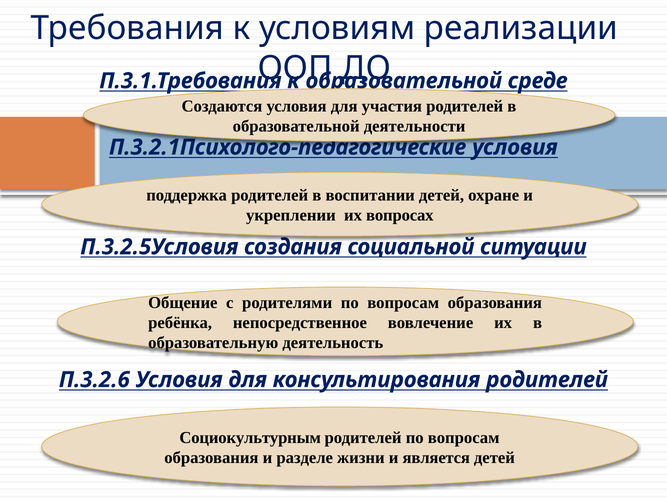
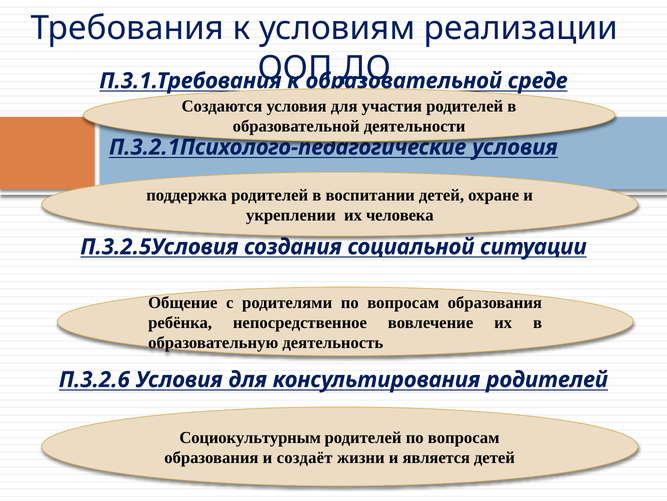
вопросах: вопросах -> человека
разделе: разделе -> создаёт
